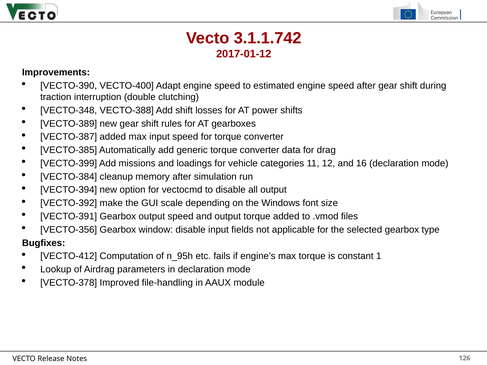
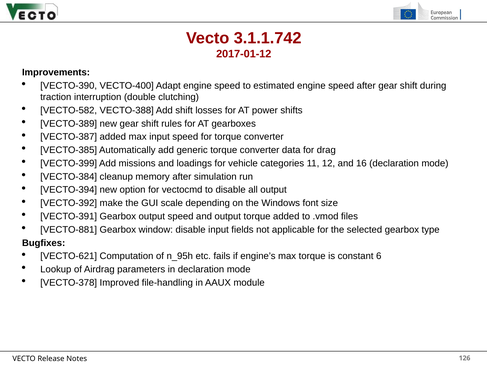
VECTO-348: VECTO-348 -> VECTO-582
VECTO-356: VECTO-356 -> VECTO-881
VECTO-412: VECTO-412 -> VECTO-621
1: 1 -> 6
